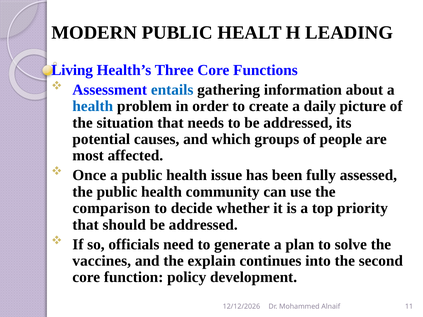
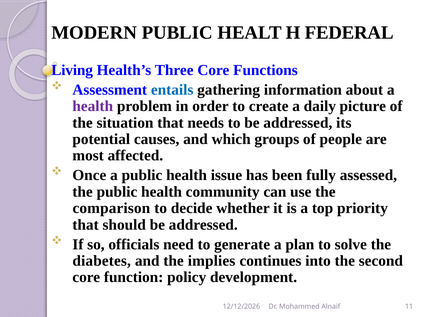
LEADING: LEADING -> FEDERAL
health at (93, 106) colour: blue -> purple
vaccines: vaccines -> diabetes
explain: explain -> implies
